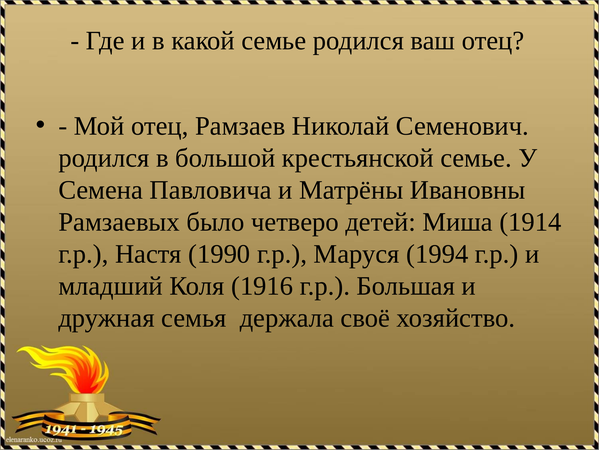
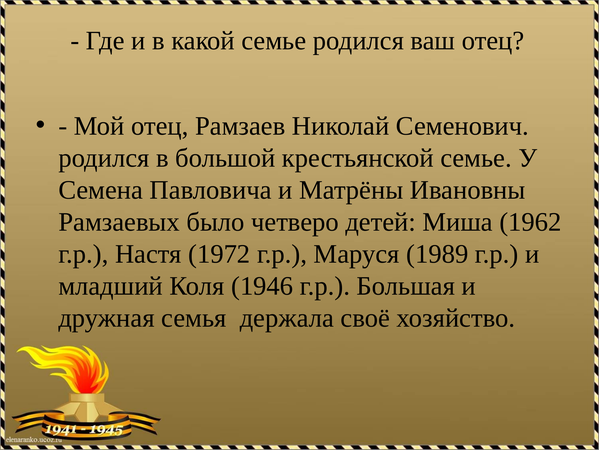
1914: 1914 -> 1962
1990: 1990 -> 1972
1994: 1994 -> 1989
1916: 1916 -> 1946
